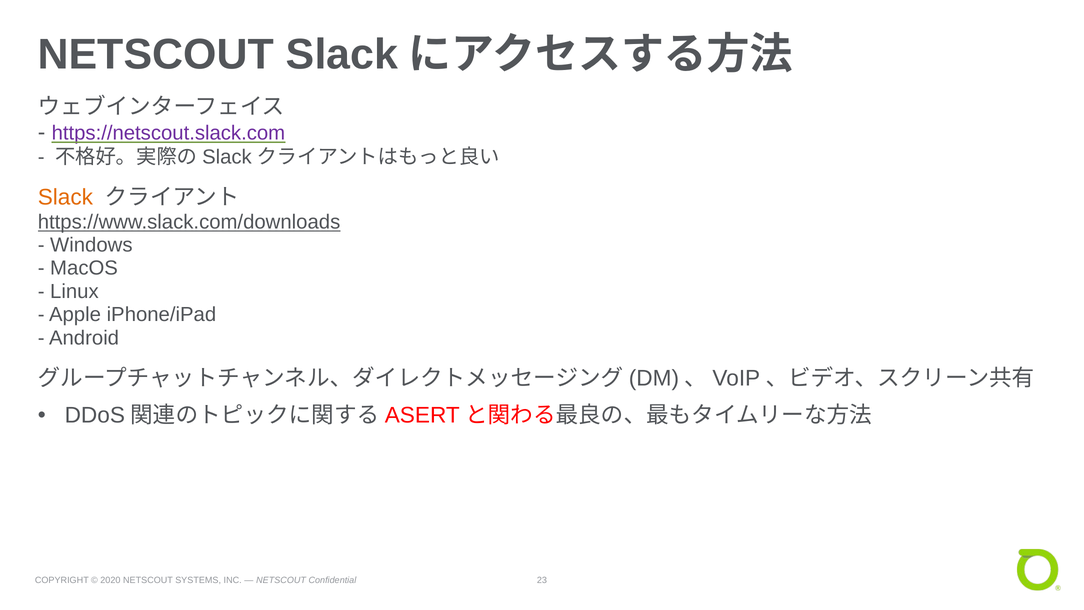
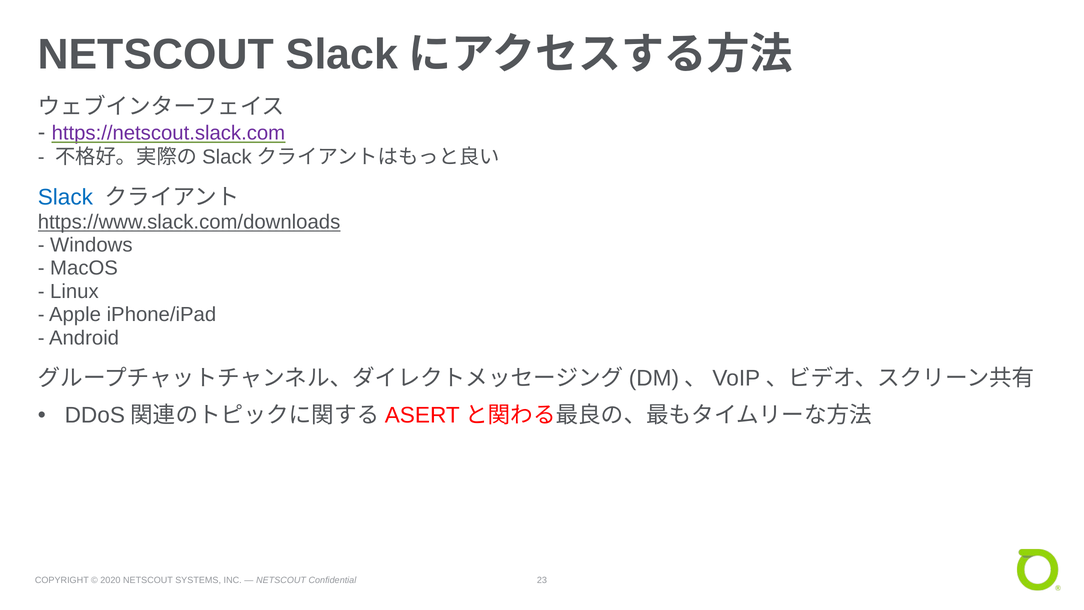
Slack at (65, 197) colour: orange -> blue
